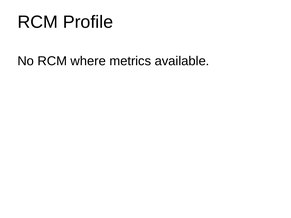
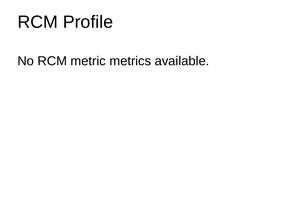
where: where -> metric
